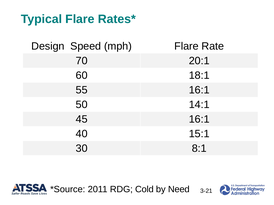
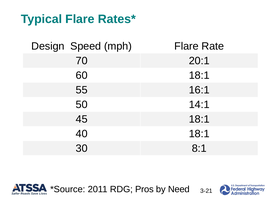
45 16:1: 16:1 -> 18:1
40 15:1: 15:1 -> 18:1
Cold: Cold -> Pros
